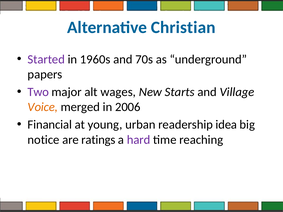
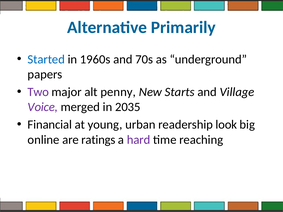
Christian: Christian -> Primarily
Started colour: purple -> blue
wages: wages -> penny
Voice colour: orange -> purple
2006: 2006 -> 2035
idea: idea -> look
notice: notice -> online
